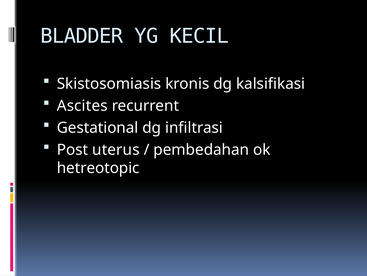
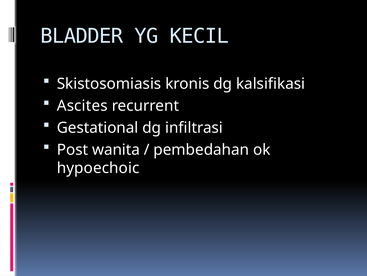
uterus: uterus -> wanita
hetreotopic: hetreotopic -> hypoechoic
